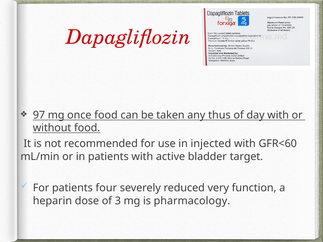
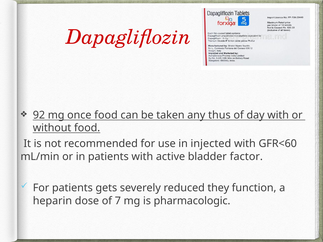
97: 97 -> 92
target: target -> factor
four: four -> gets
very: very -> they
3: 3 -> 7
pharmacology: pharmacology -> pharmacologic
